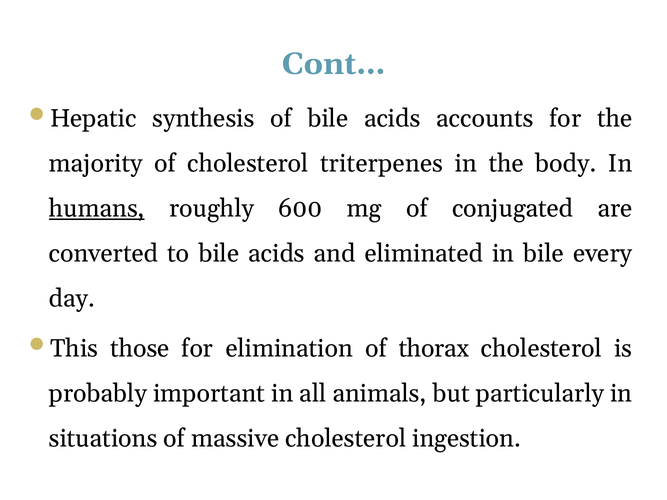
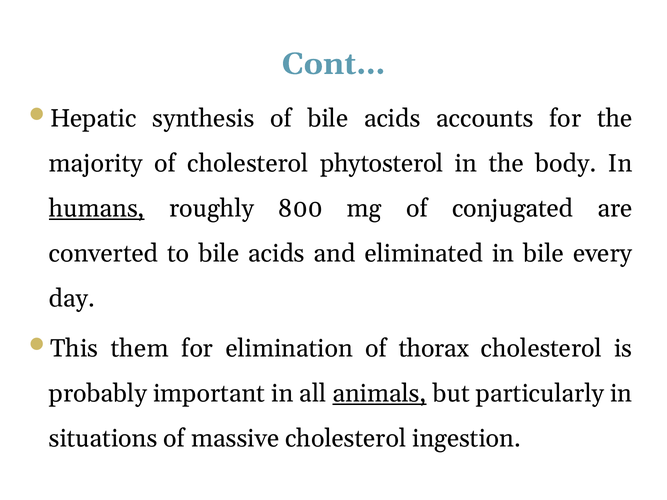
triterpenes: triterpenes -> phytosterol
600: 600 -> 800
those: those -> them
animals underline: none -> present
